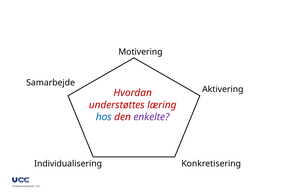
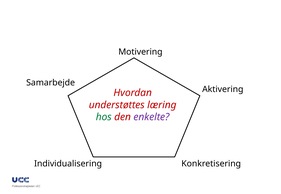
hos colour: blue -> green
